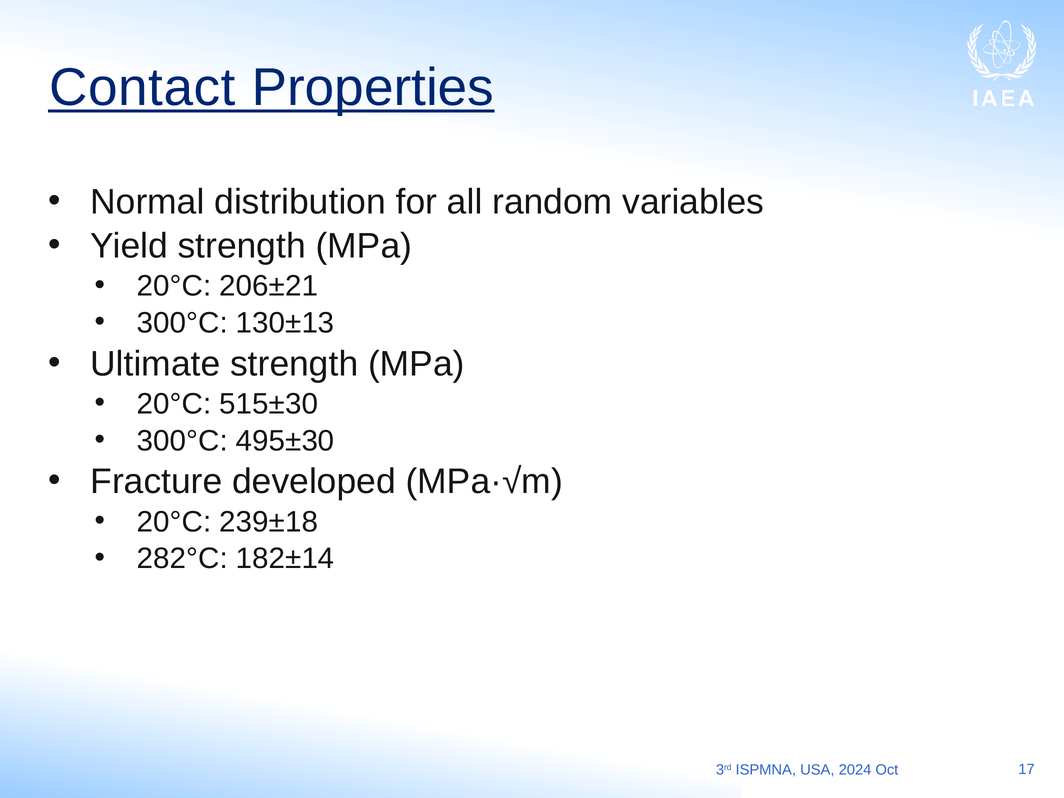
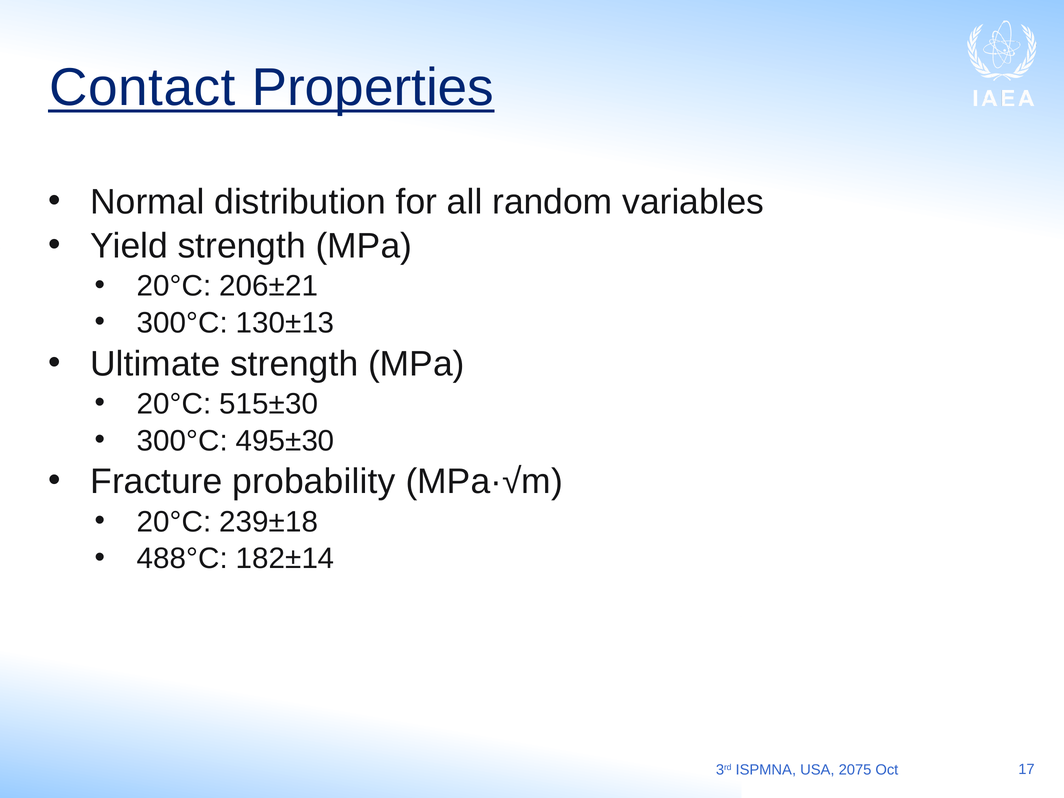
developed: developed -> probability
282°C: 282°C -> 488°C
2024: 2024 -> 2075
